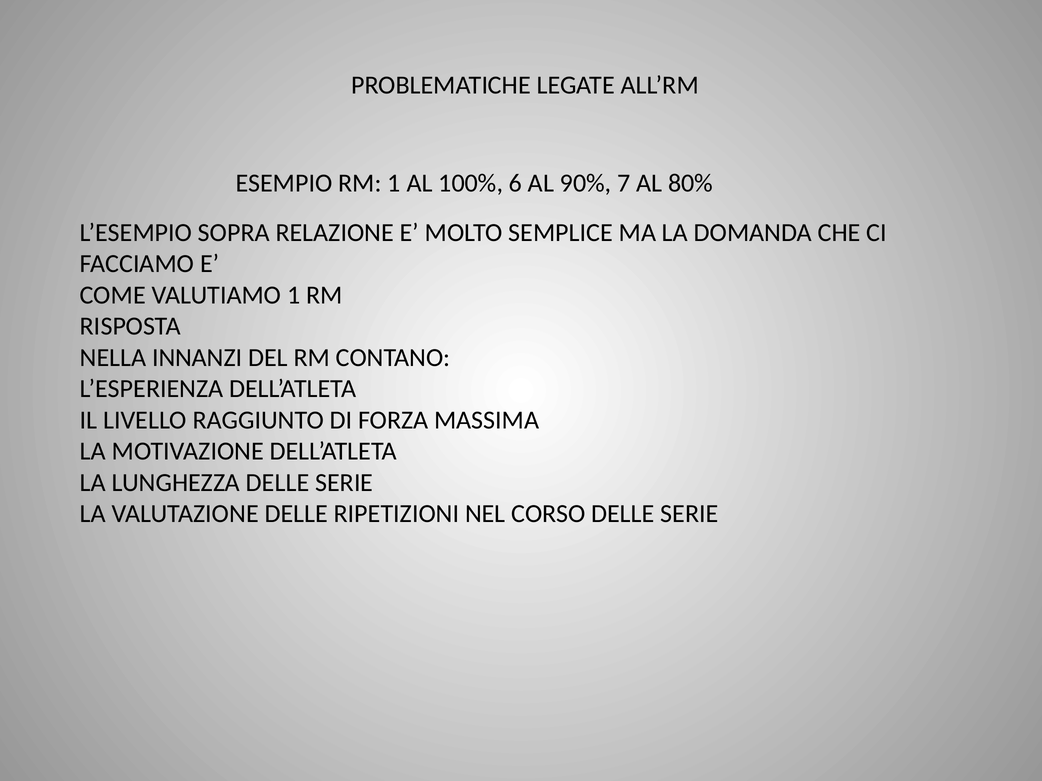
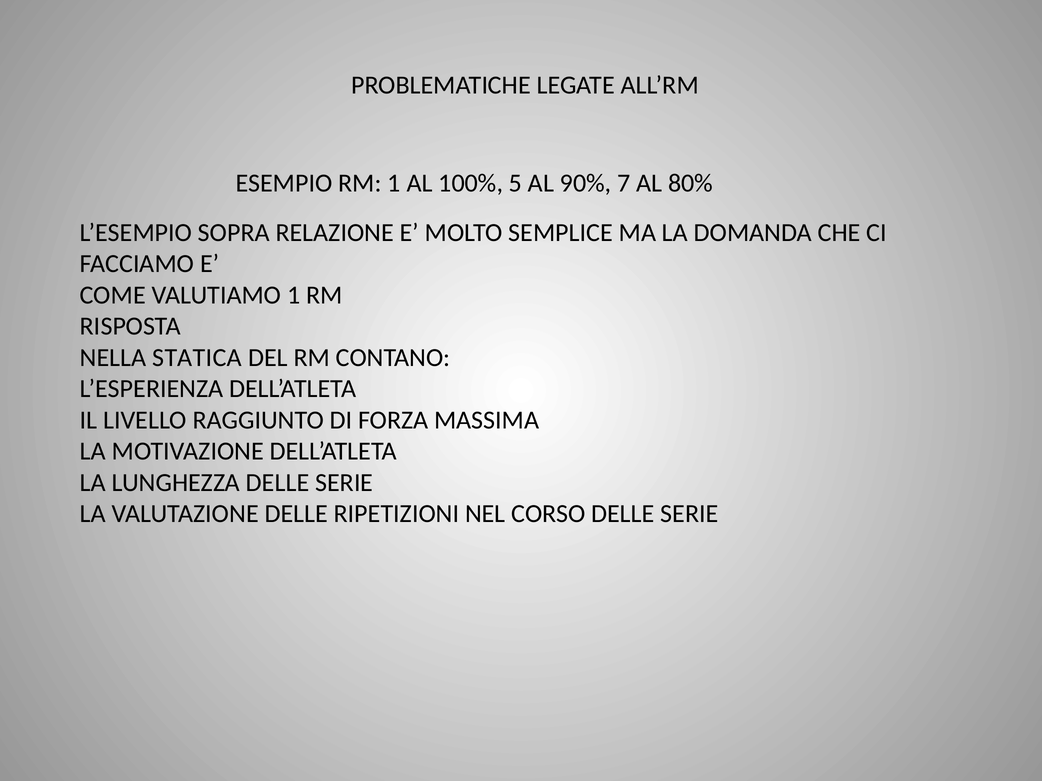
6: 6 -> 5
INNANZI: INNANZI -> STATICA
